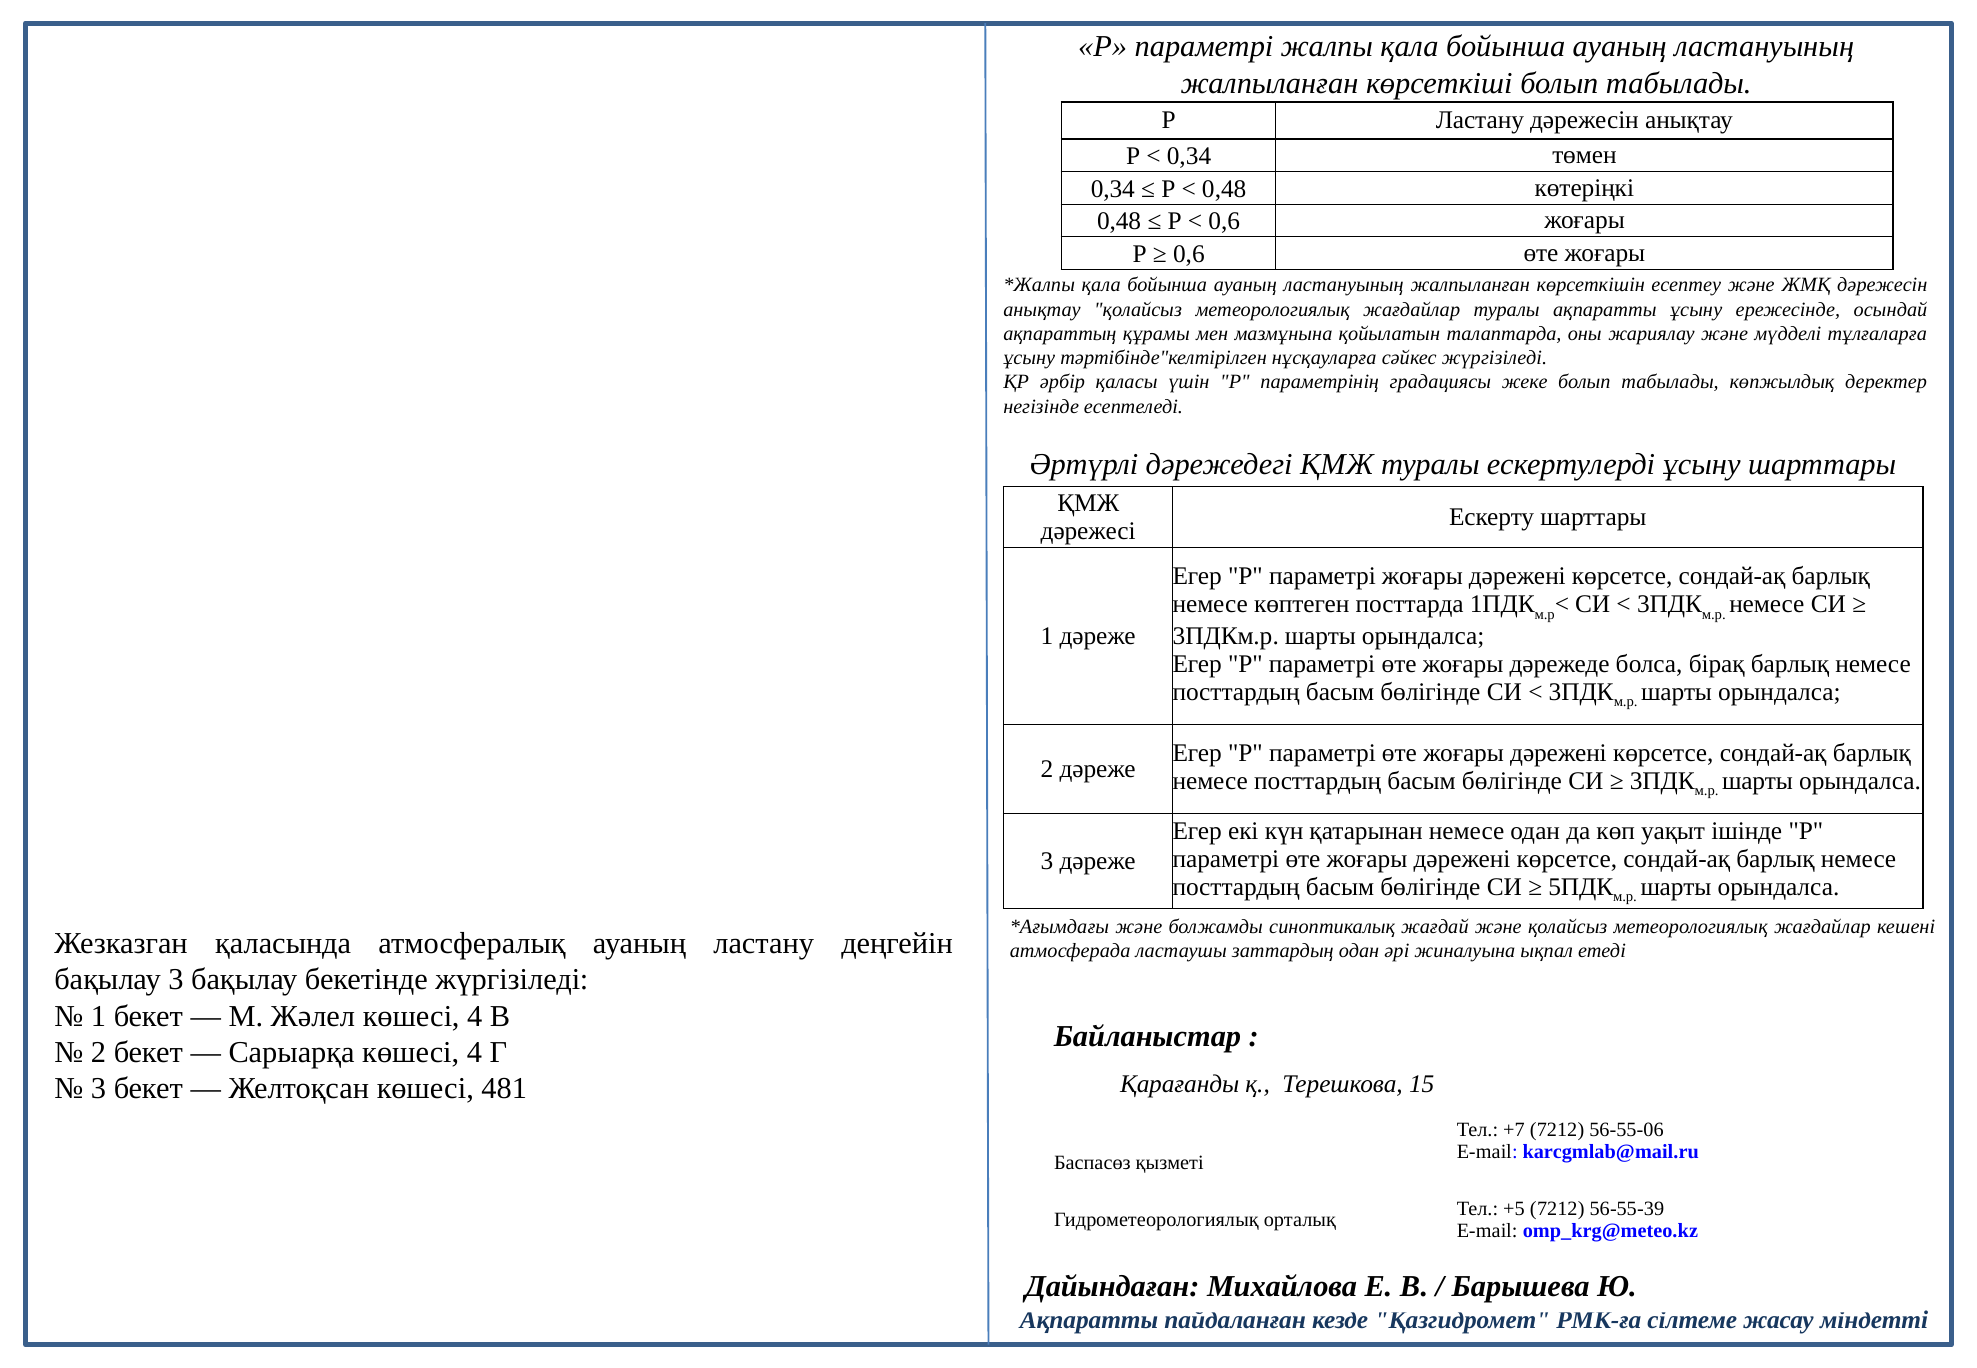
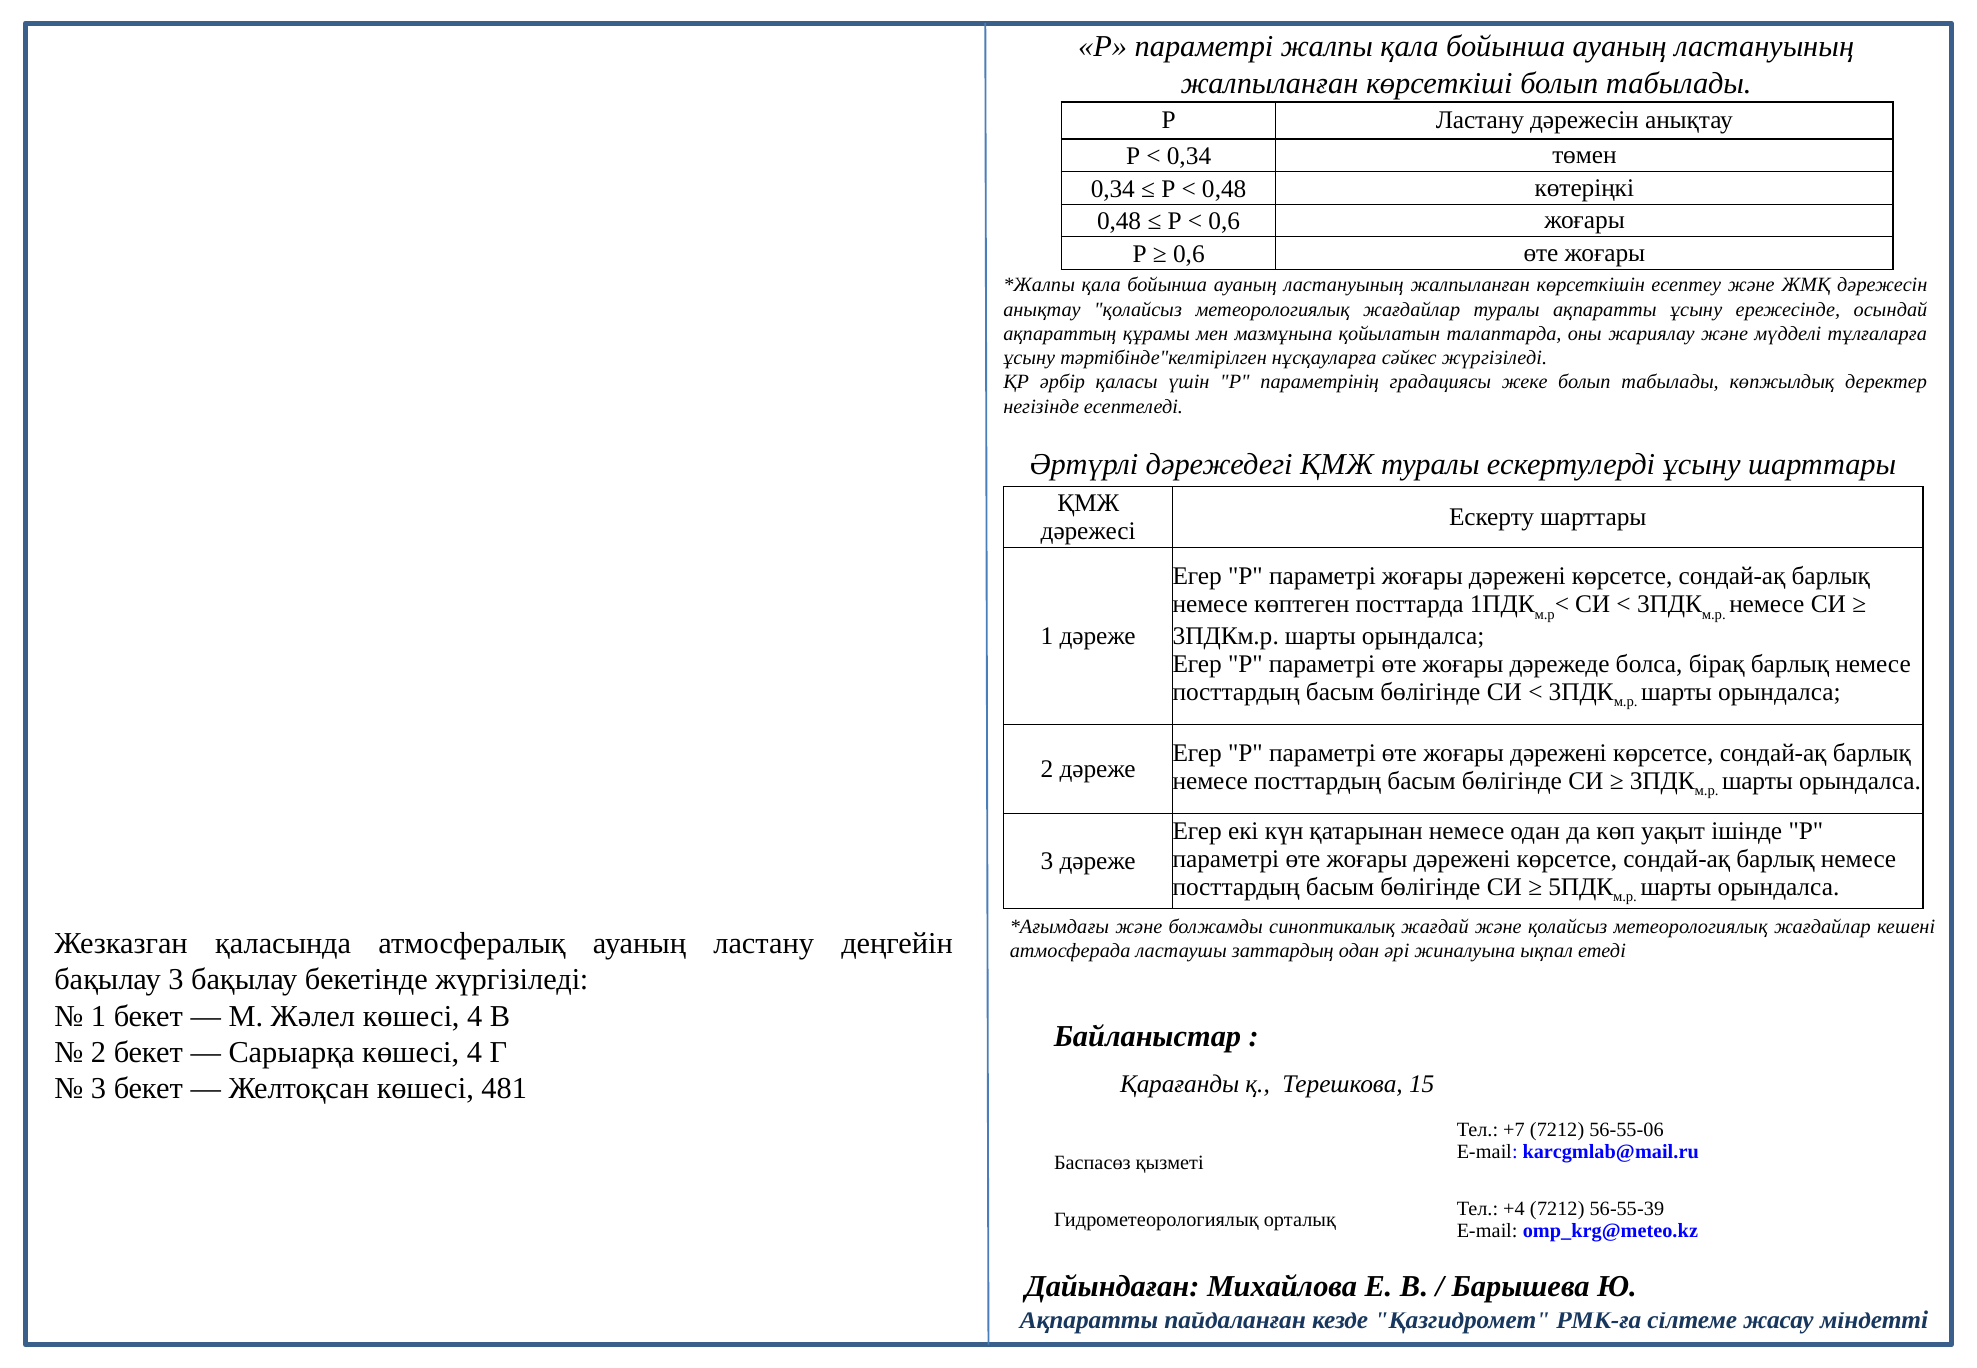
+5: +5 -> +4
